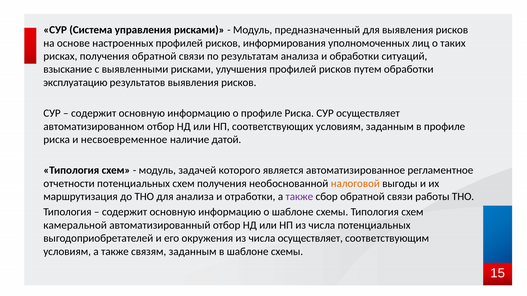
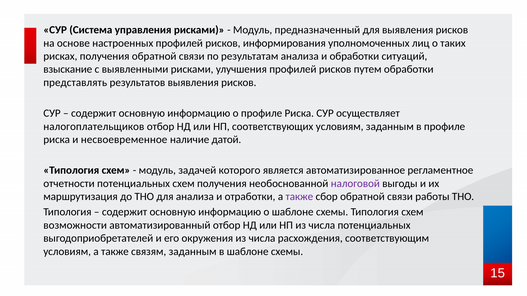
эксплуатацию: эксплуатацию -> представлять
автоматизированном: автоматизированном -> налогоплательщиков
налоговой colour: orange -> purple
камеральной: камеральной -> возможности
числа осуществляет: осуществляет -> расхождения
